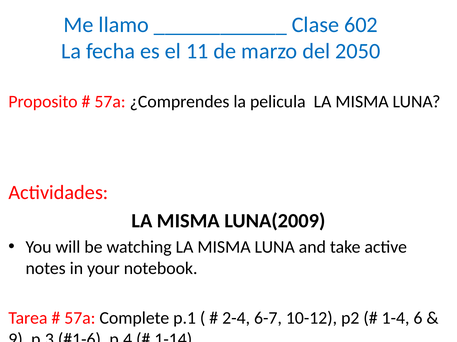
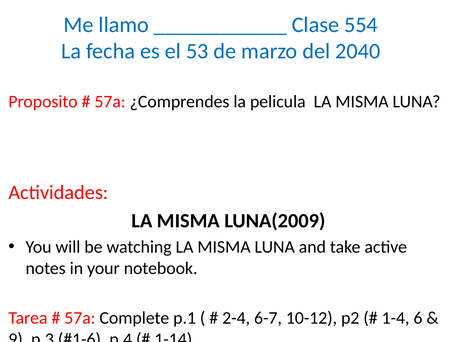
602: 602 -> 554
11: 11 -> 53
2050: 2050 -> 2040
